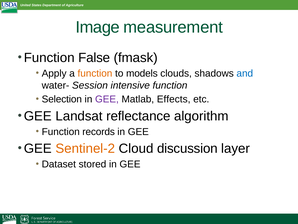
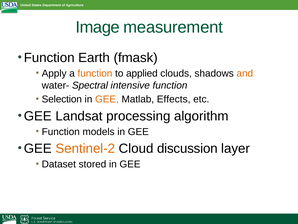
False: False -> Earth
models: models -> applied
and colour: blue -> orange
Session: Session -> Spectral
GEE at (107, 99) colour: purple -> orange
reflectance: reflectance -> processing
records: records -> models
